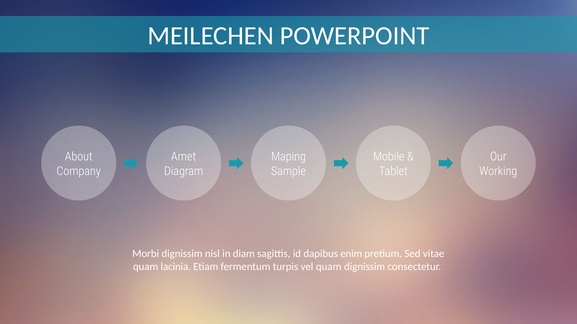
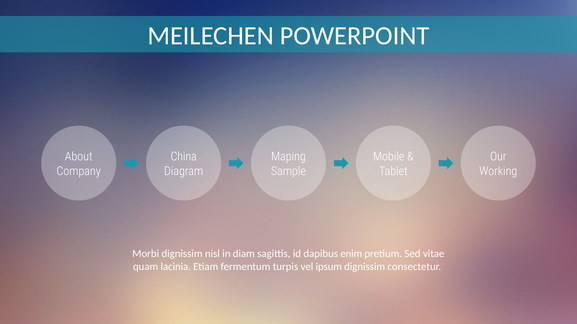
Amet: Amet -> China
vel quam: quam -> ipsum
